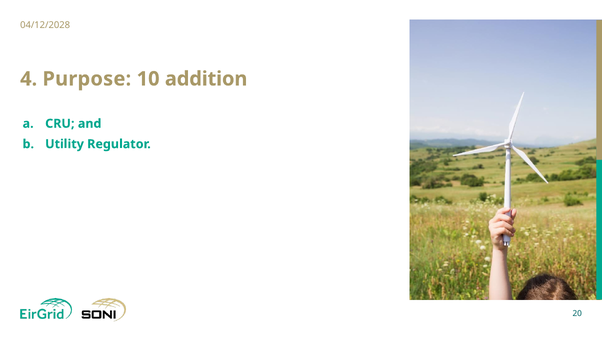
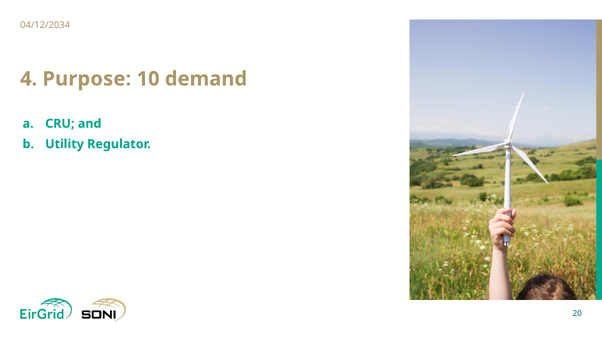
04/12/2028: 04/12/2028 -> 04/12/2034
addition: addition -> demand
